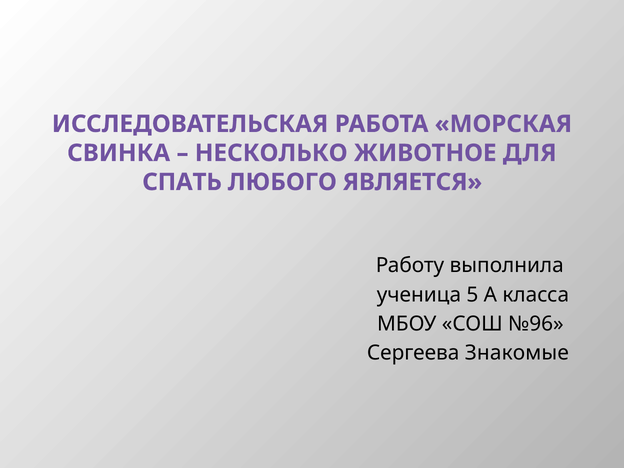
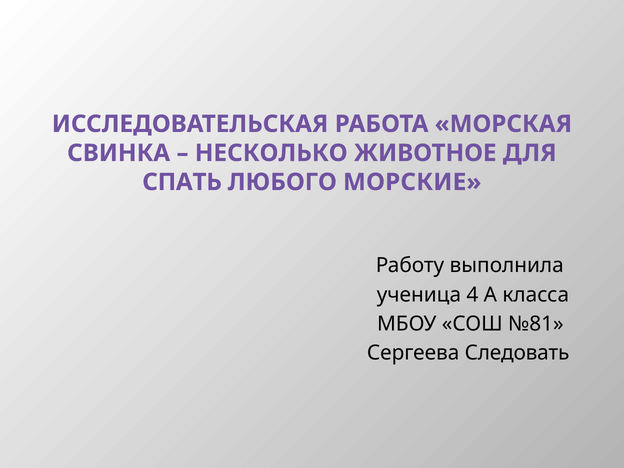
ЯВЛЯЕТСЯ: ЯВЛЯЕТСЯ -> МОРСКИЕ
5: 5 -> 4
№96: №96 -> №81
Знакомые: Знакомые -> Следовать
